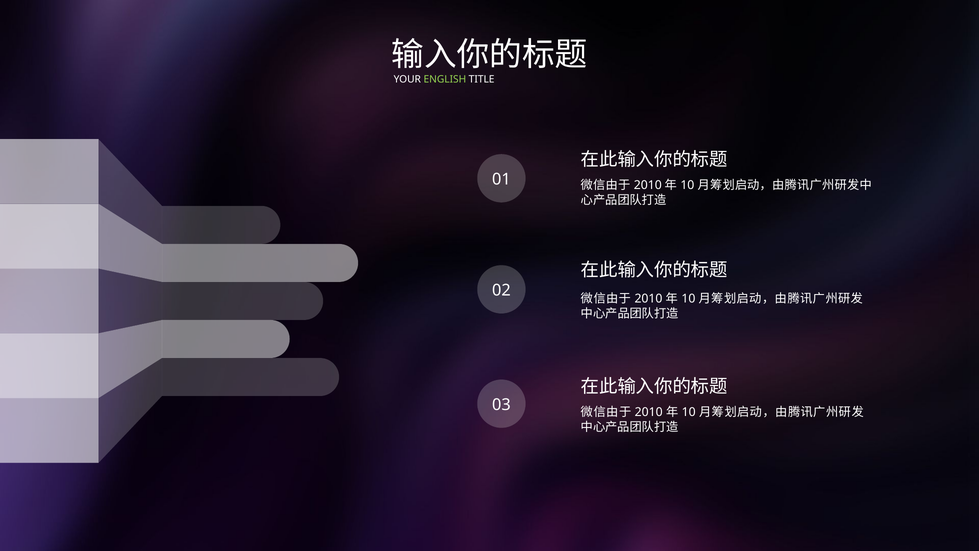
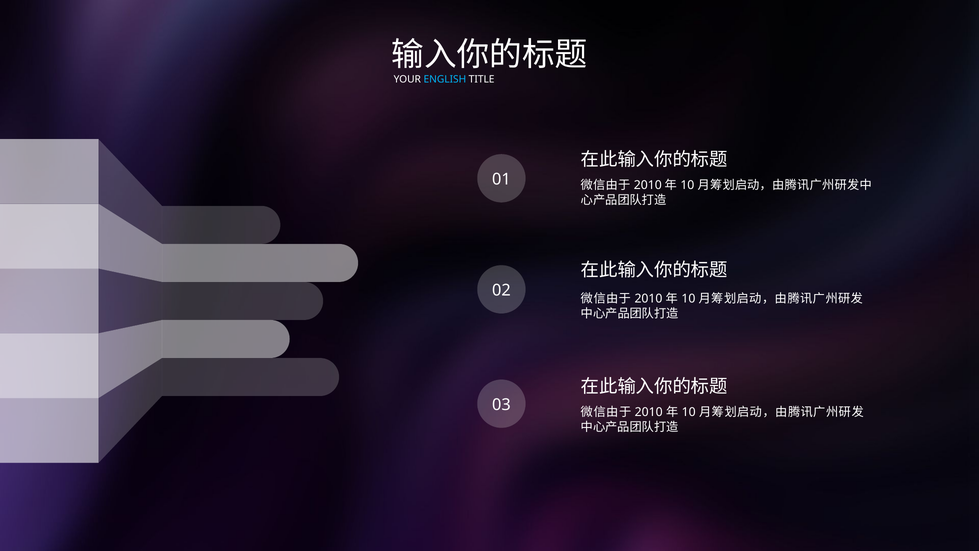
ENGLISH colour: light green -> light blue
